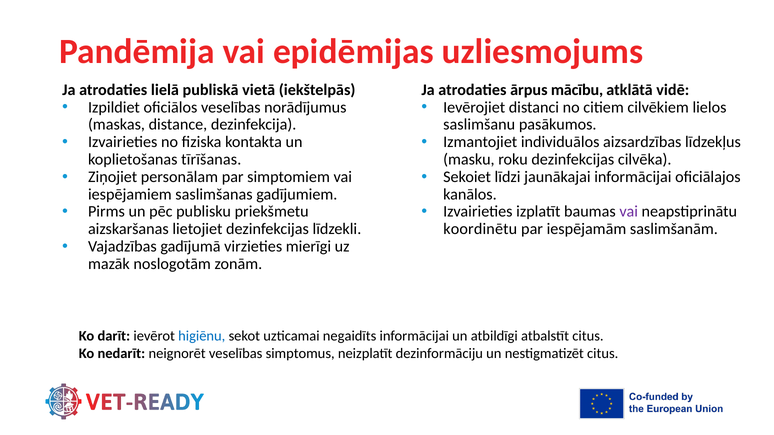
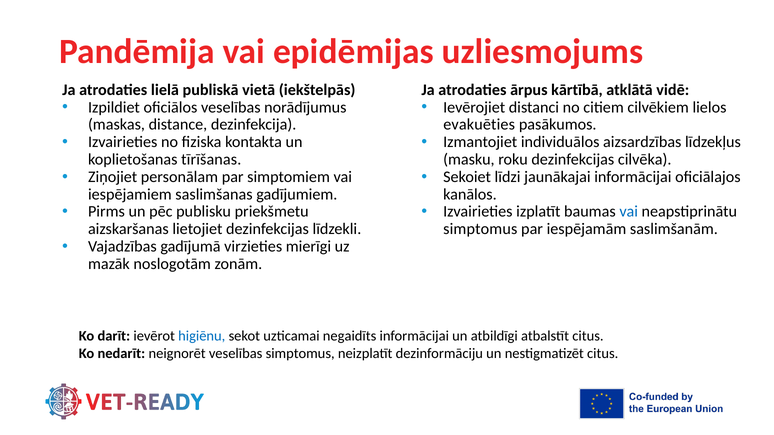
mācību: mācību -> kārtībā
saslimšanu: saslimšanu -> evakuēties
vai at (629, 212) colour: purple -> blue
koordinētu at (480, 229): koordinētu -> simptomus
